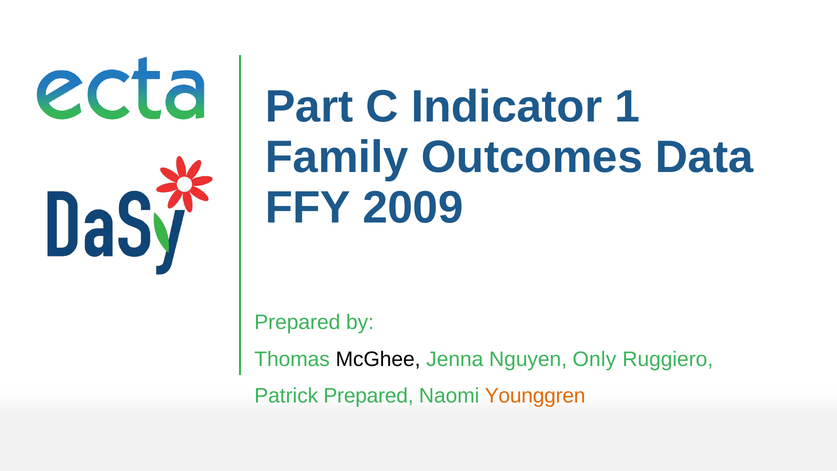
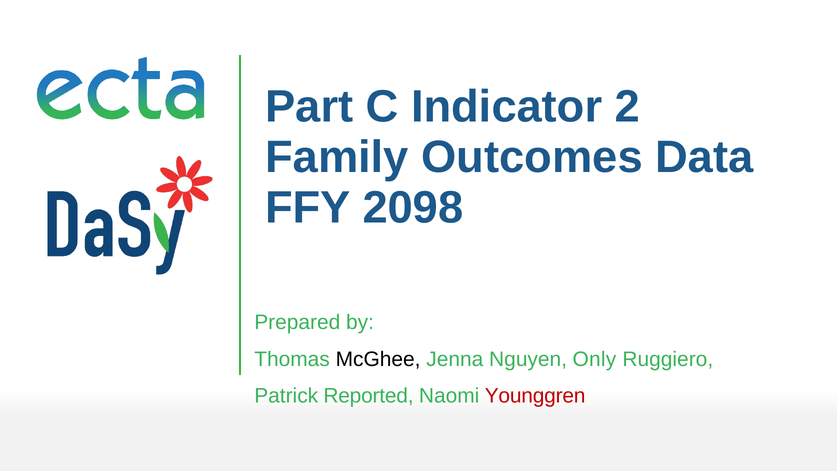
1: 1 -> 2
2009: 2009 -> 2098
Patrick Prepared: Prepared -> Reported
Younggren colour: orange -> red
